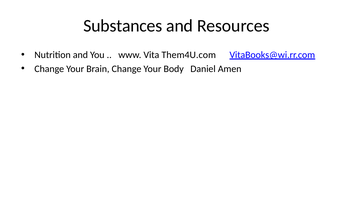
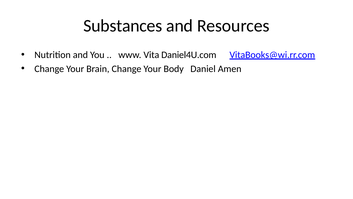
Them4U.com: Them4U.com -> Daniel4U.com
